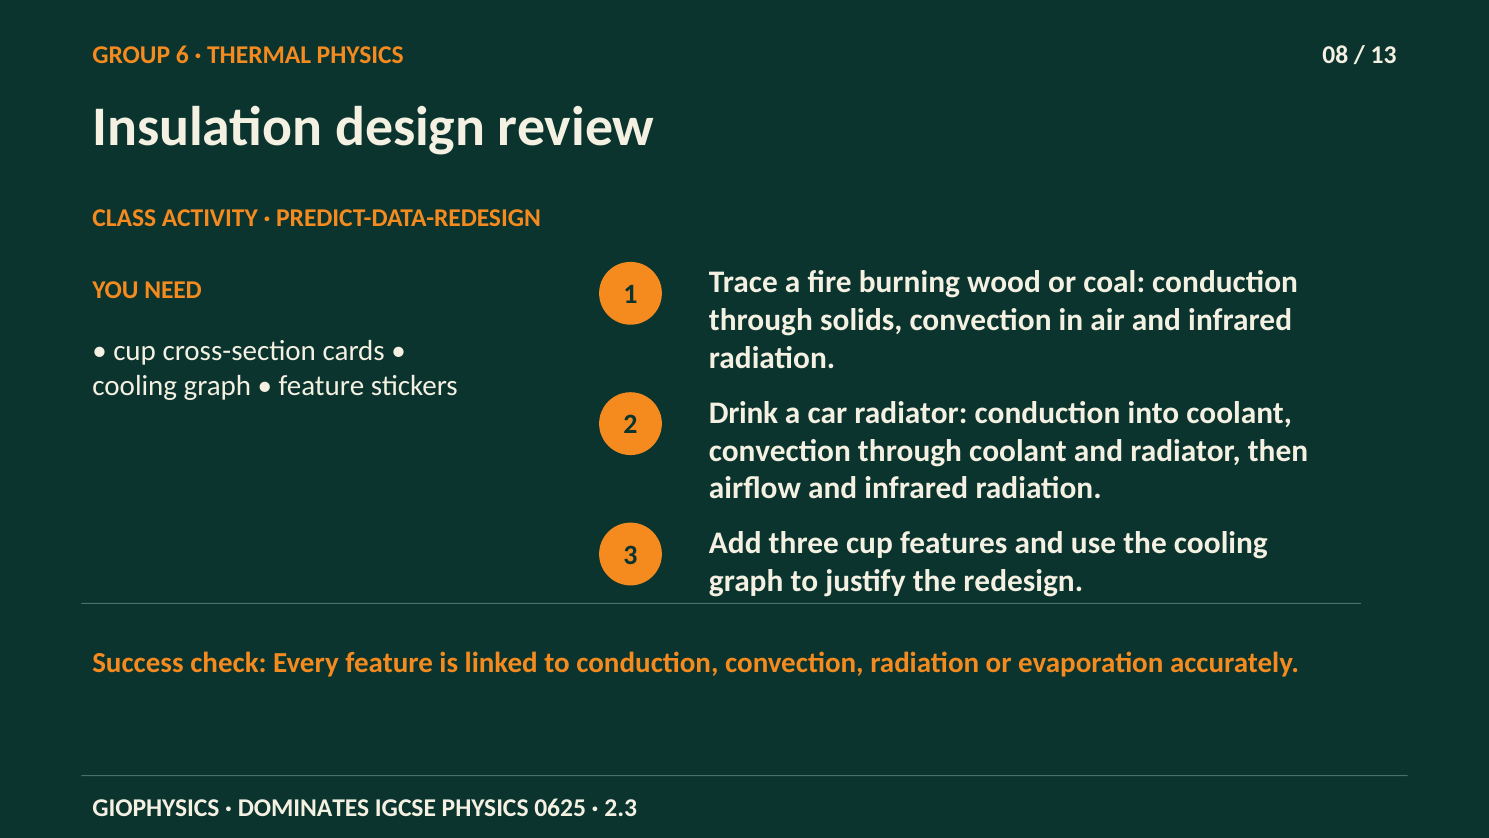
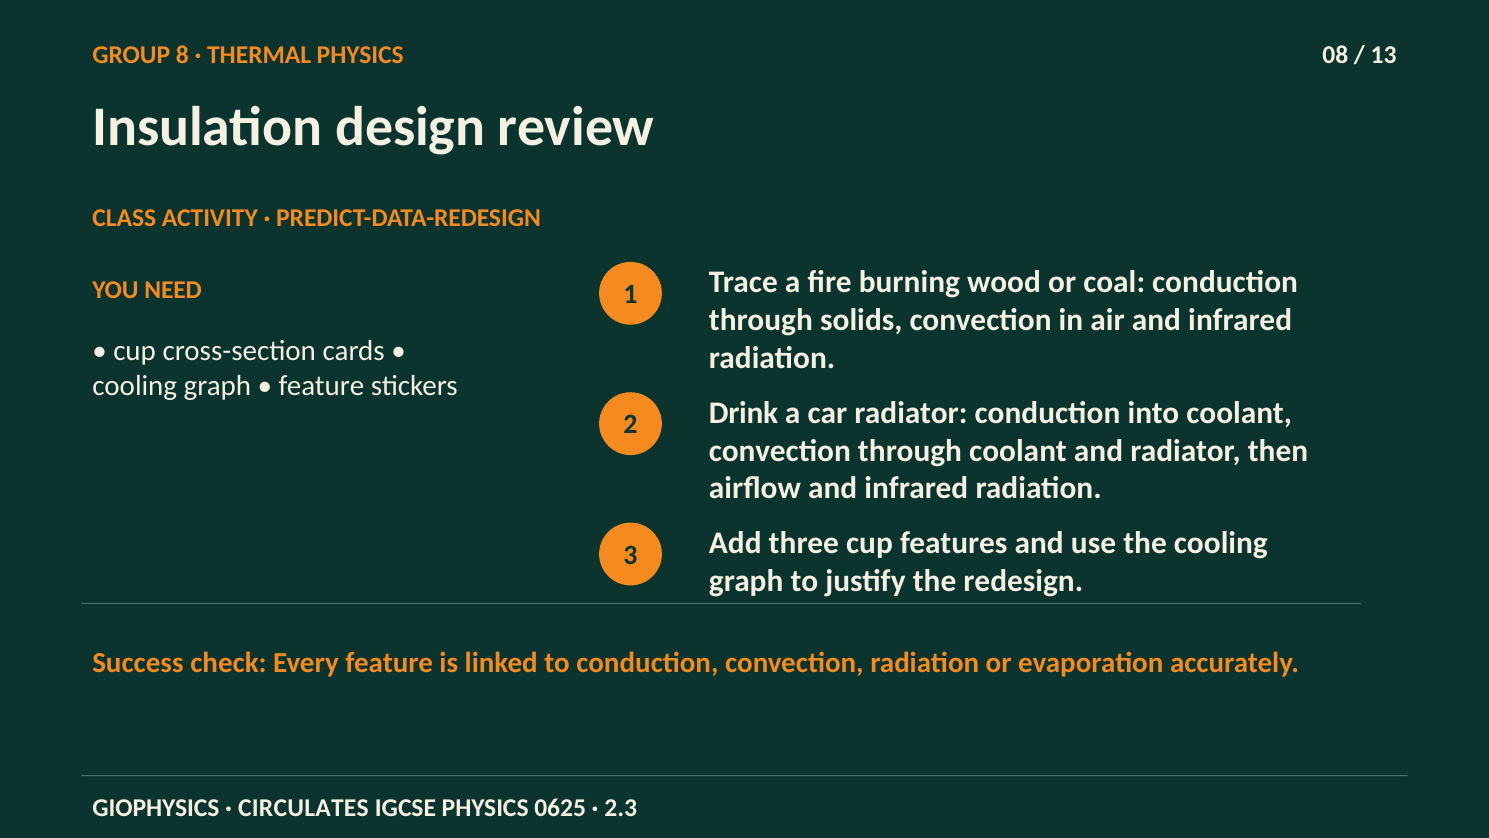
6: 6 -> 8
DOMINATES: DOMINATES -> CIRCULATES
